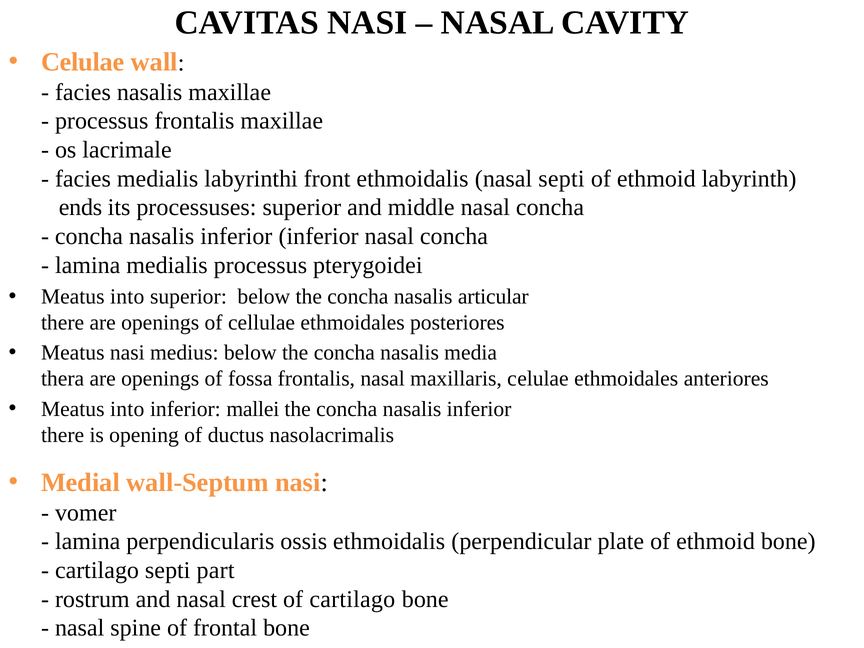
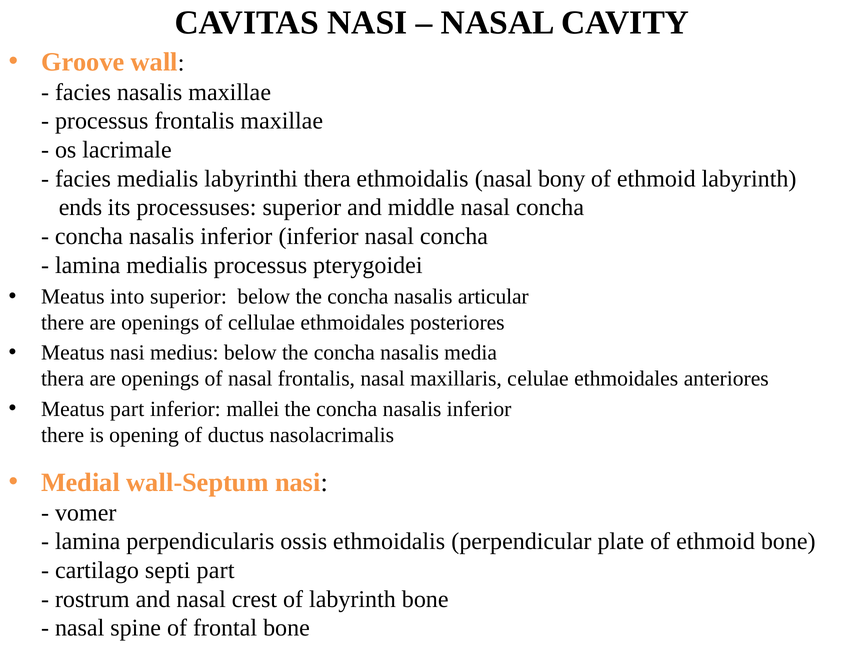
Celulae at (83, 62): Celulae -> Groove
labyrinthi front: front -> thera
nasal septi: septi -> bony
of fossa: fossa -> nasal
into at (127, 409): into -> part
of cartilago: cartilago -> labyrinth
